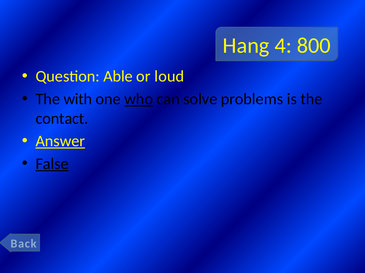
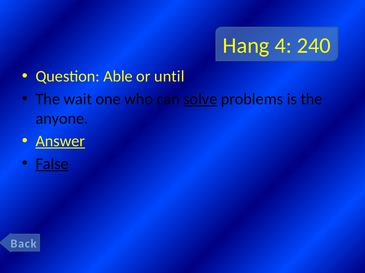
800: 800 -> 240
loud: loud -> until
with: with -> wait
who underline: present -> none
solve underline: none -> present
contact: contact -> anyone
